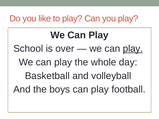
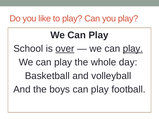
over underline: none -> present
